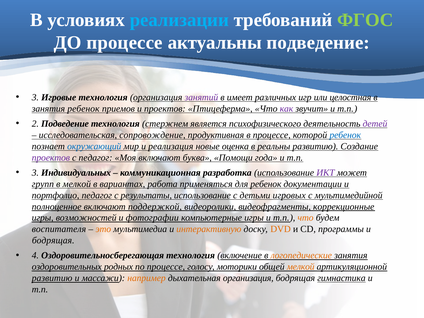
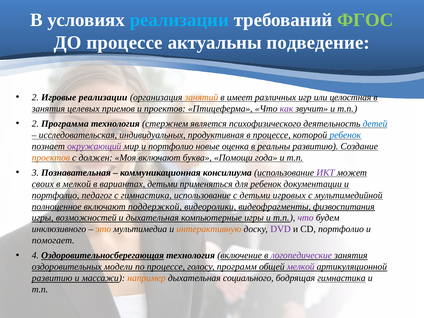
3 at (35, 97): 3 -> 2
Игровые технология: технология -> реализации
занятий colour: purple -> orange
занятия ребенок: ребенок -> целевых
2 Подведение: Подведение -> Программа
детей colour: purple -> blue
сопровождение: сопровождение -> индивидуальных
окружающий colour: blue -> purple
мир и реализация: реализация -> портфолио
проектов at (51, 158) colour: purple -> orange
с педагог: педагог -> должен
Индивидуальных: Индивидуальных -> Познавательная
разработка: разработка -> консилиума
групп: групп -> своих
вариантах работа: работа -> детьми
с результаты: результаты -> гимнастика
коррекционные: коррекционные -> физвоспитания
и фотографии: фотографии -> дыхательная
что at (306, 218) colour: orange -> purple
воспитателя: воспитателя -> инклюзивного
DVD colour: orange -> purple
CD программы: программы -> портфолио
бодрящая at (53, 240): бодрящая -> помогает
Оздоровительносберегающая underline: none -> present
логопедические colour: orange -> purple
родных: родных -> модели
моторики: моторики -> программ
мелкой at (301, 267) colour: orange -> purple
дыхательная организация: организация -> социального
